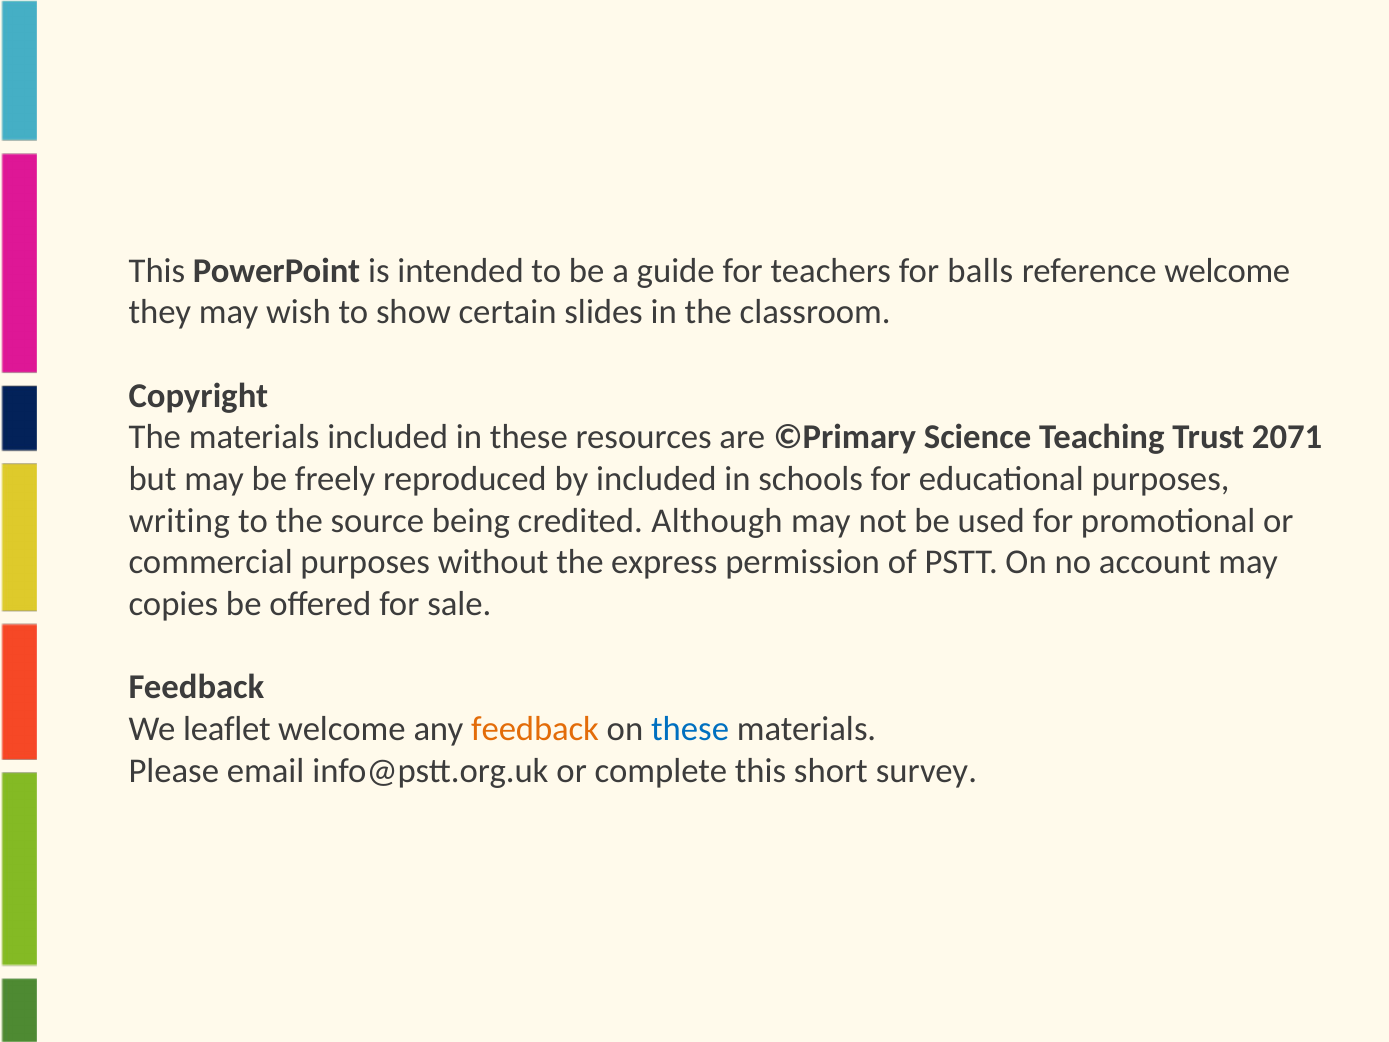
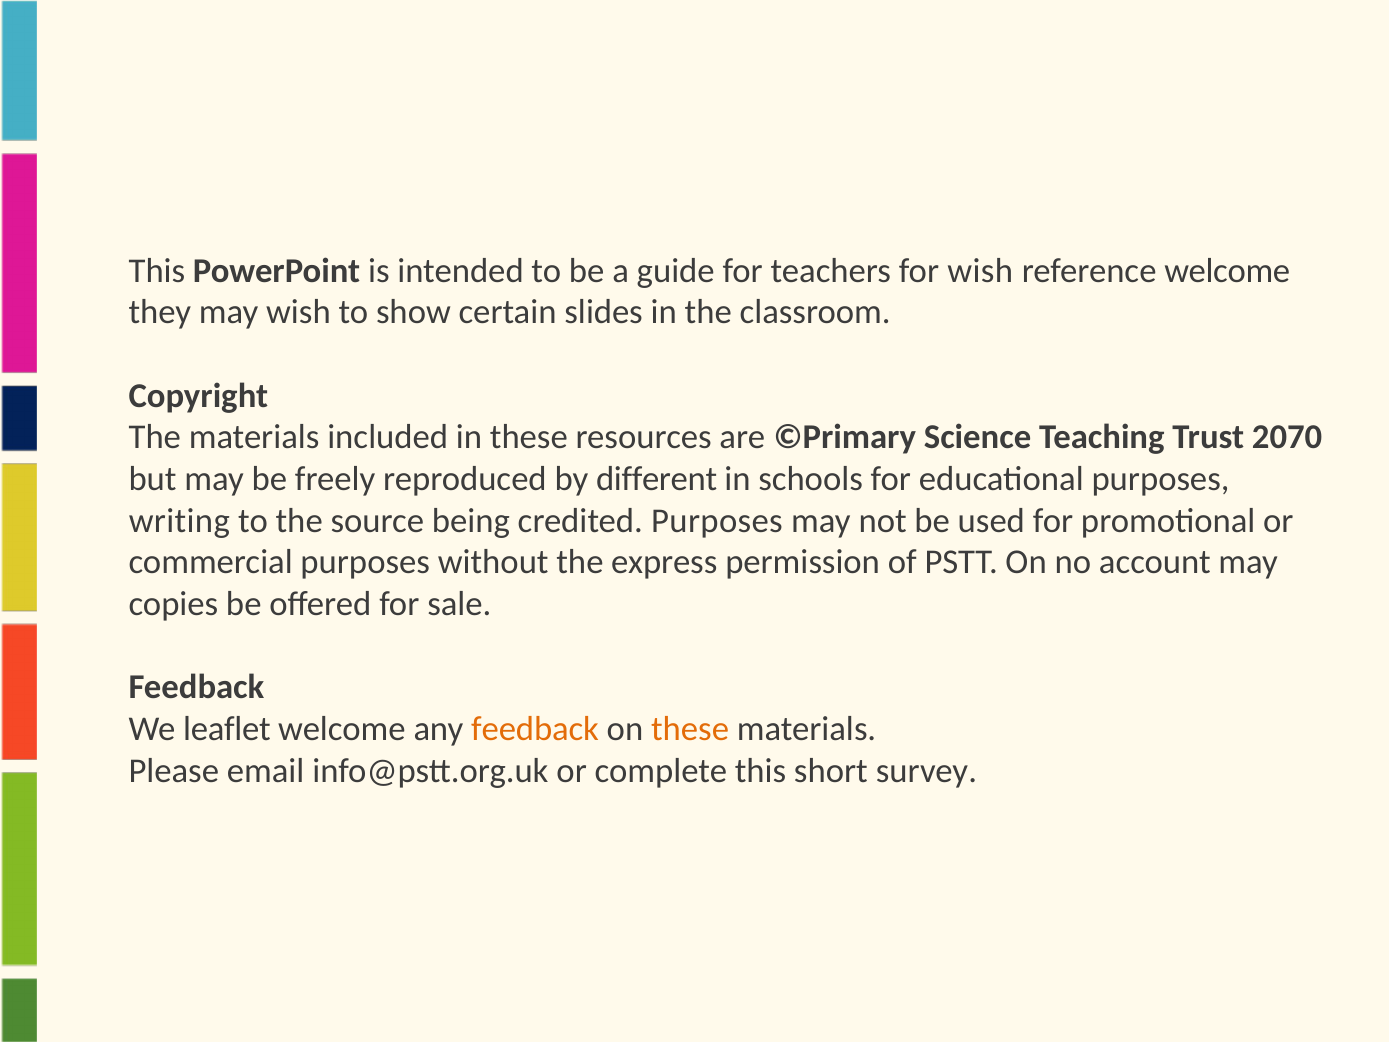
for balls: balls -> wish
2071: 2071 -> 2070
by included: included -> different
credited Although: Although -> Purposes
these at (690, 729) colour: blue -> orange
